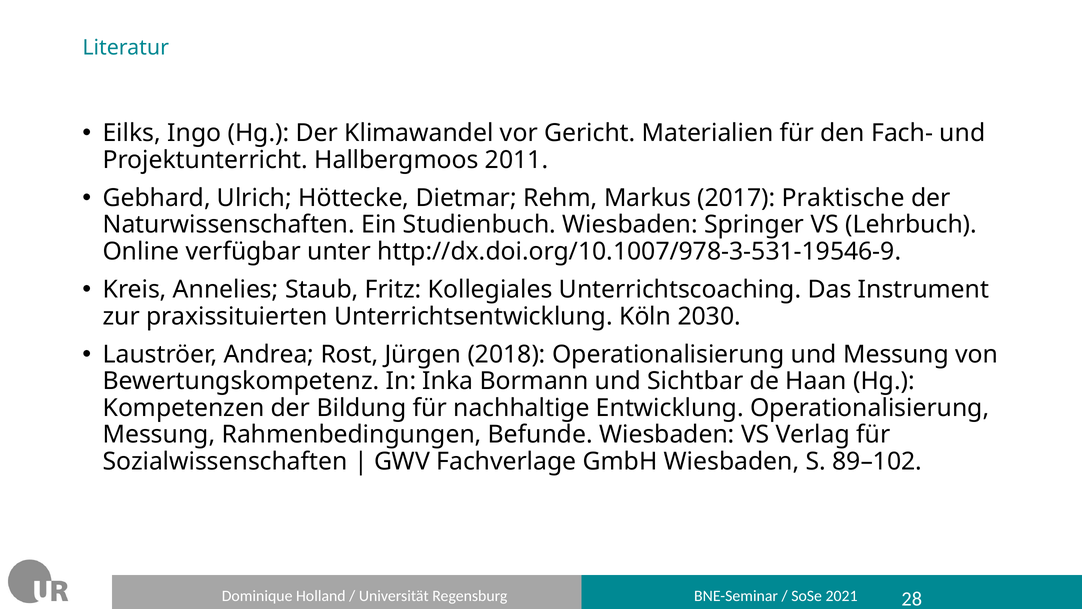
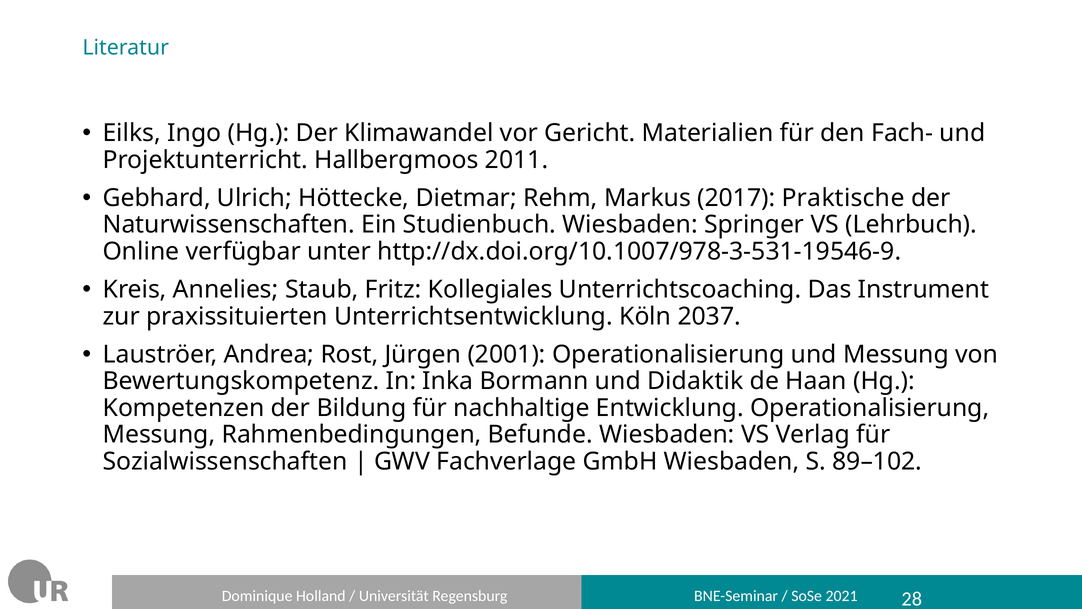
2030: 2030 -> 2037
2018: 2018 -> 2001
Sichtbar: Sichtbar -> Didaktik
